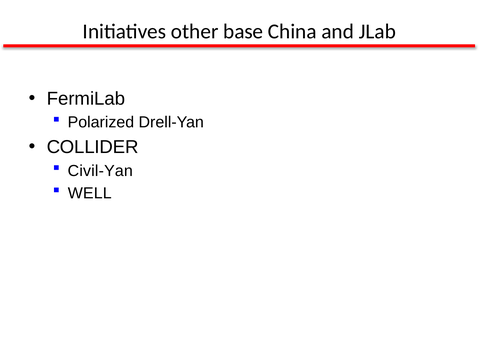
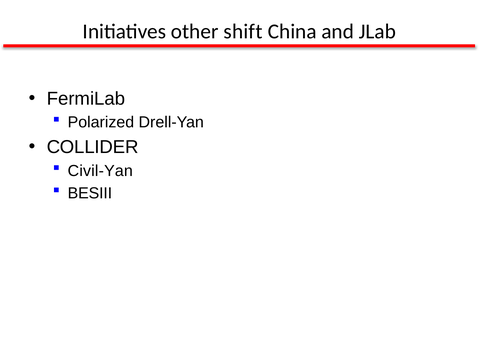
base: base -> shift
WELL: WELL -> BESIII
